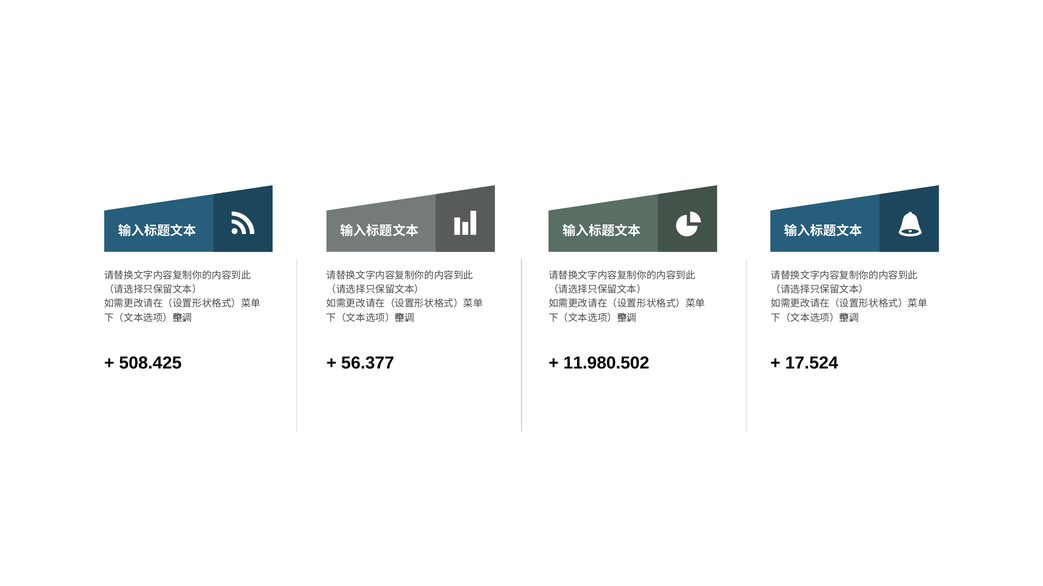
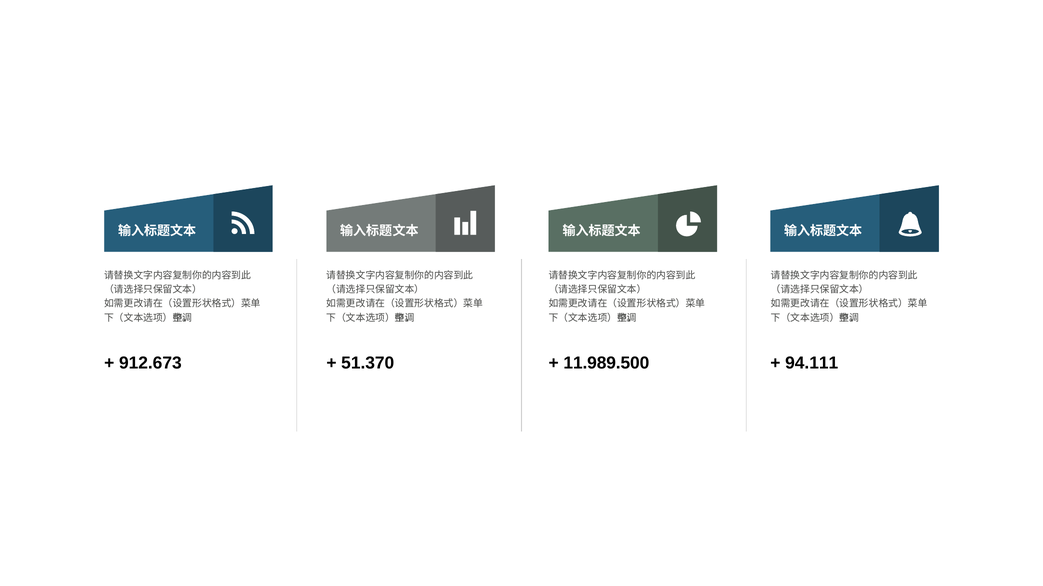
508.425: 508.425 -> 912.673
56.377: 56.377 -> 51.370
11.980.502: 11.980.502 -> 11.989.500
17.524: 17.524 -> 94.111
